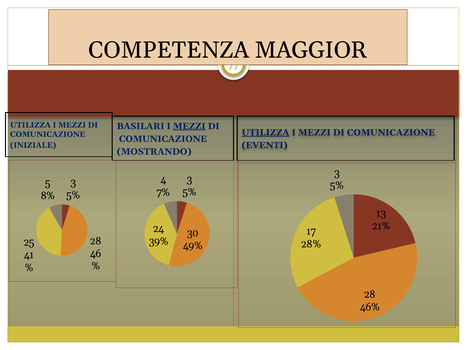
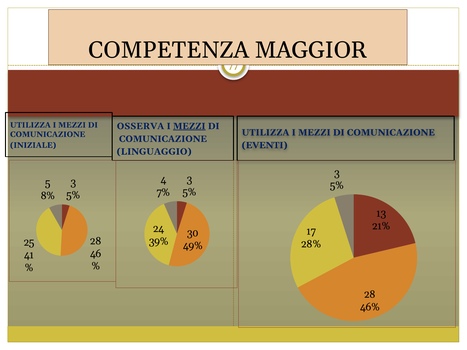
BASILARI: BASILARI -> OSSERVA
UTILIZZA at (266, 133) underline: present -> none
MOSTRANDO: MOSTRANDO -> LINGUAGGIO
